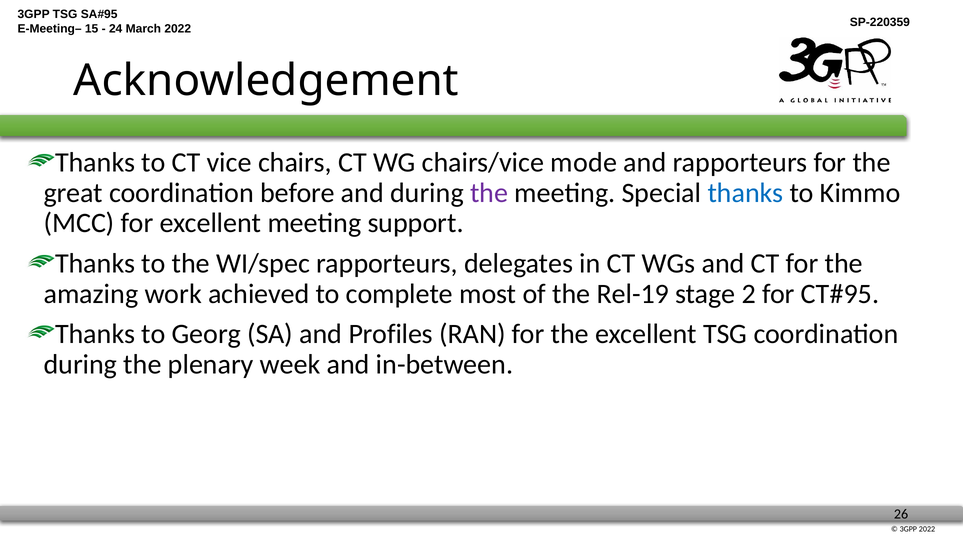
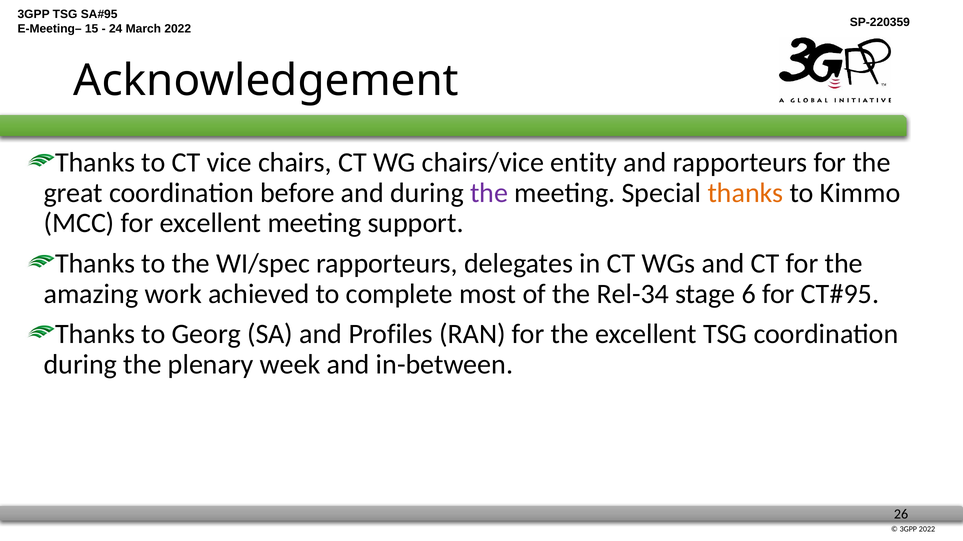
mode: mode -> entity
thanks at (746, 193) colour: blue -> orange
Rel-19: Rel-19 -> Rel-34
2: 2 -> 6
